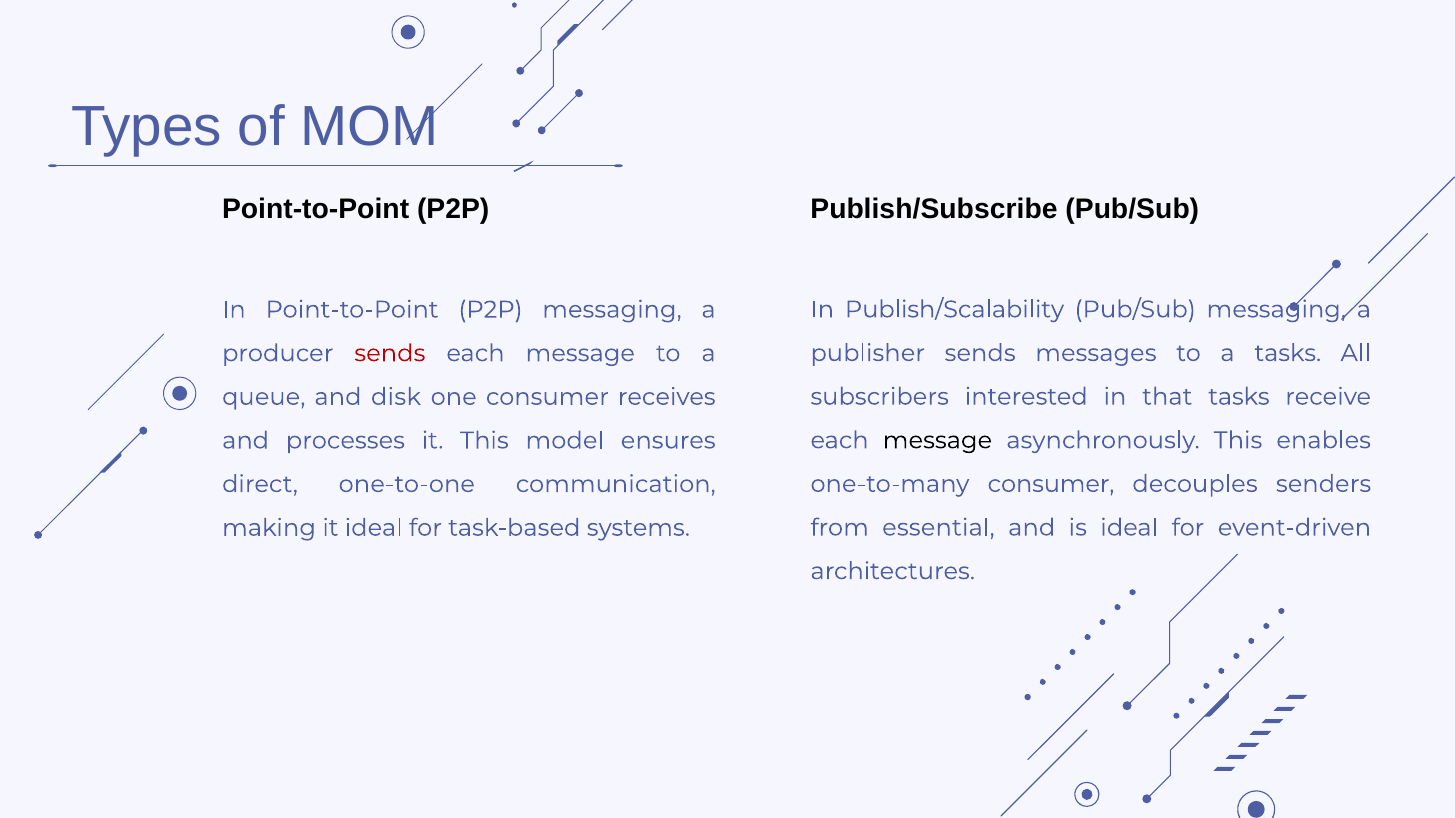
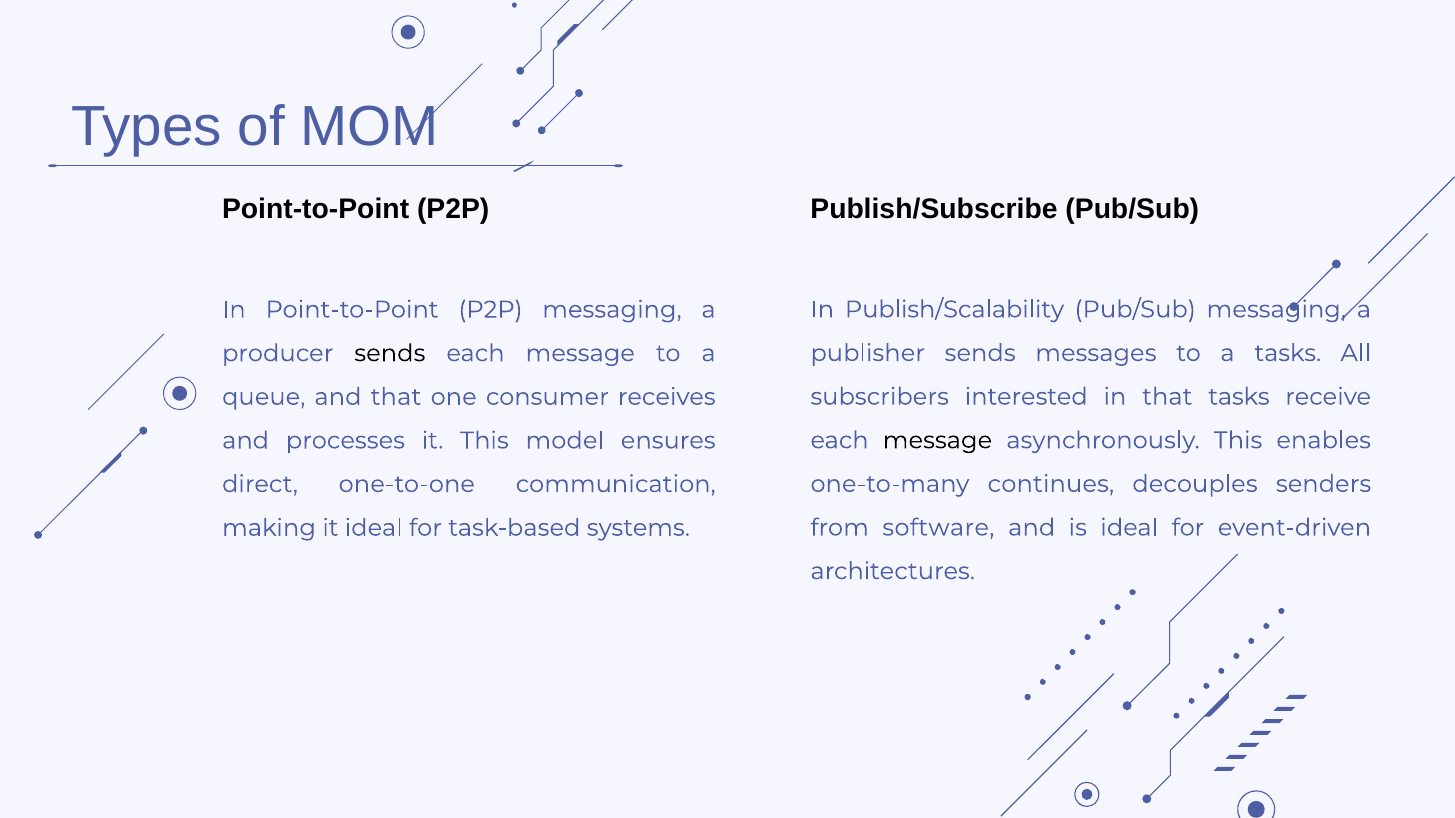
sends at (390, 353) colour: red -> black
and disk: disk -> that
one-to-many consumer: consumer -> continues
essential: essential -> software
